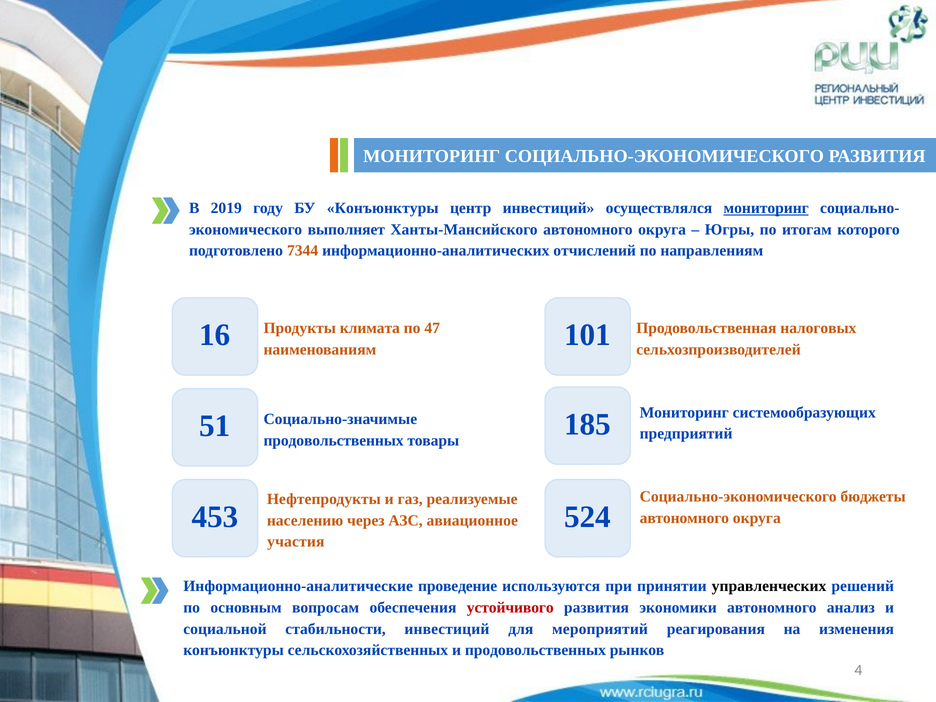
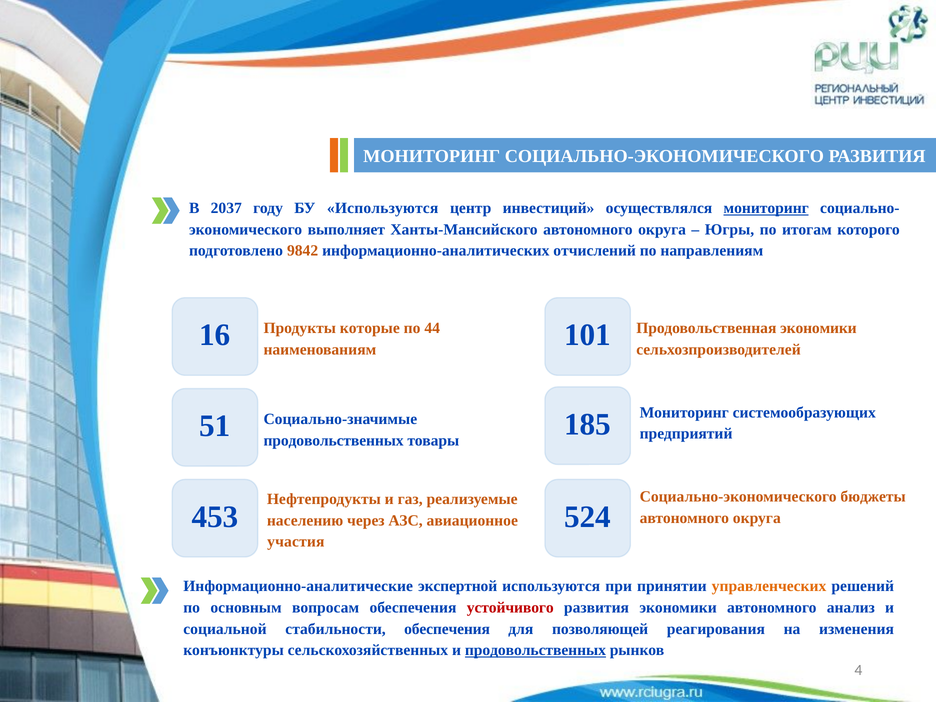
2019: 2019 -> 2037
БУ Конъюнктуры: Конъюнктуры -> Используются
7344: 7344 -> 9842
климата: климата -> которые
47: 47 -> 44
Продовольственная налоговых: налоговых -> экономики
проведение: проведение -> экспертной
управленческих colour: black -> orange
стабильности инвестиций: инвестиций -> обеспечения
мероприятий: мероприятий -> позволяющей
продовольственных at (535, 650) underline: none -> present
